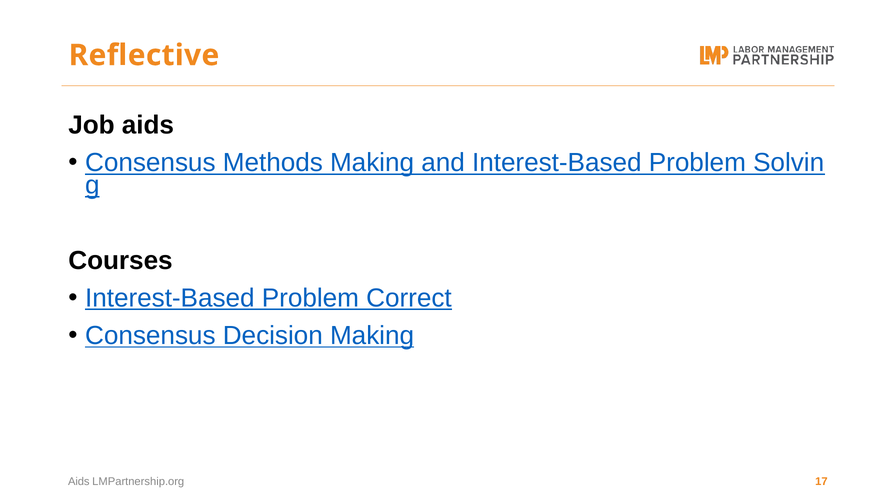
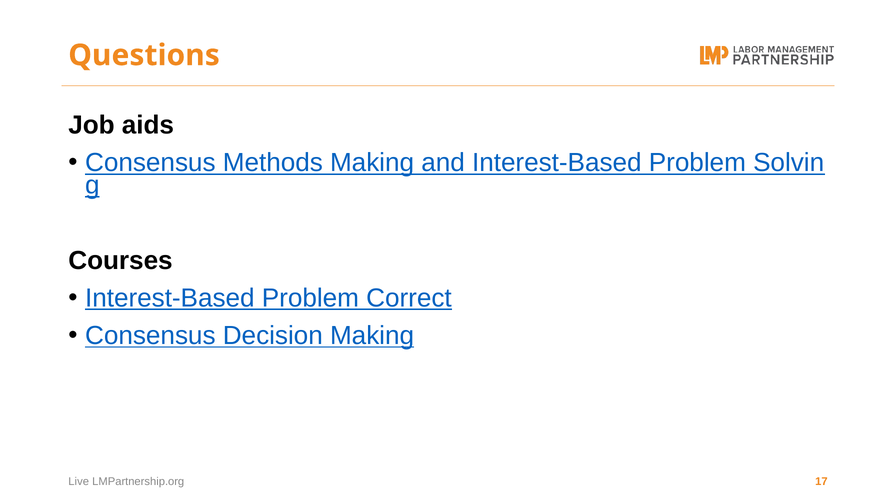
Reflective: Reflective -> Questions
Aids at (79, 481): Aids -> Live
